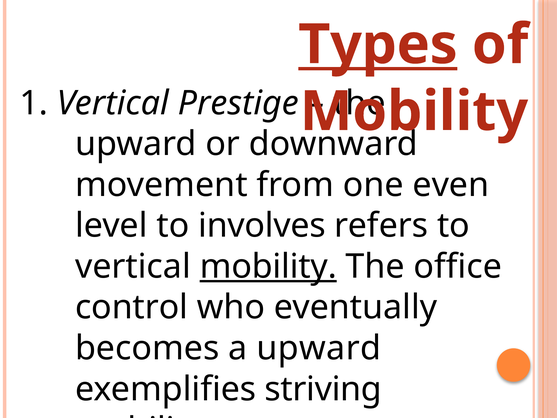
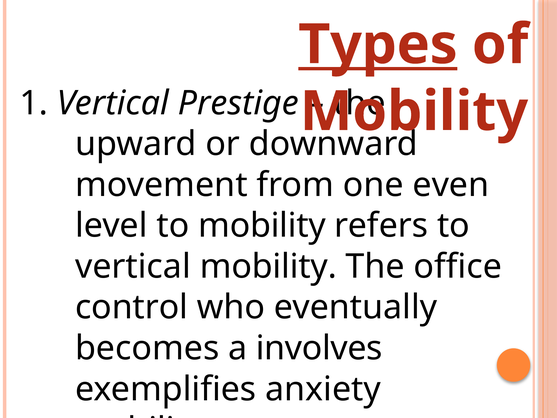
to involves: involves -> mobility
mobility at (268, 266) underline: present -> none
a upward: upward -> involves
striving: striving -> anxiety
